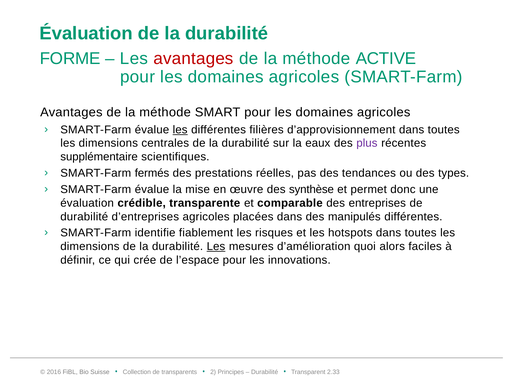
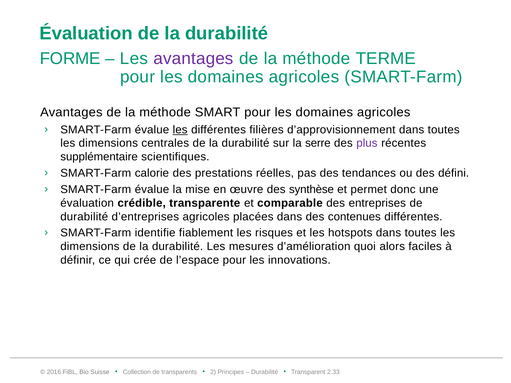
avantages at (194, 59) colour: red -> purple
ACTIVE: ACTIVE -> TERME
eaux: eaux -> serre
fermés: fermés -> calorie
types: types -> défini
manipulés: manipulés -> contenues
Les at (216, 247) underline: present -> none
